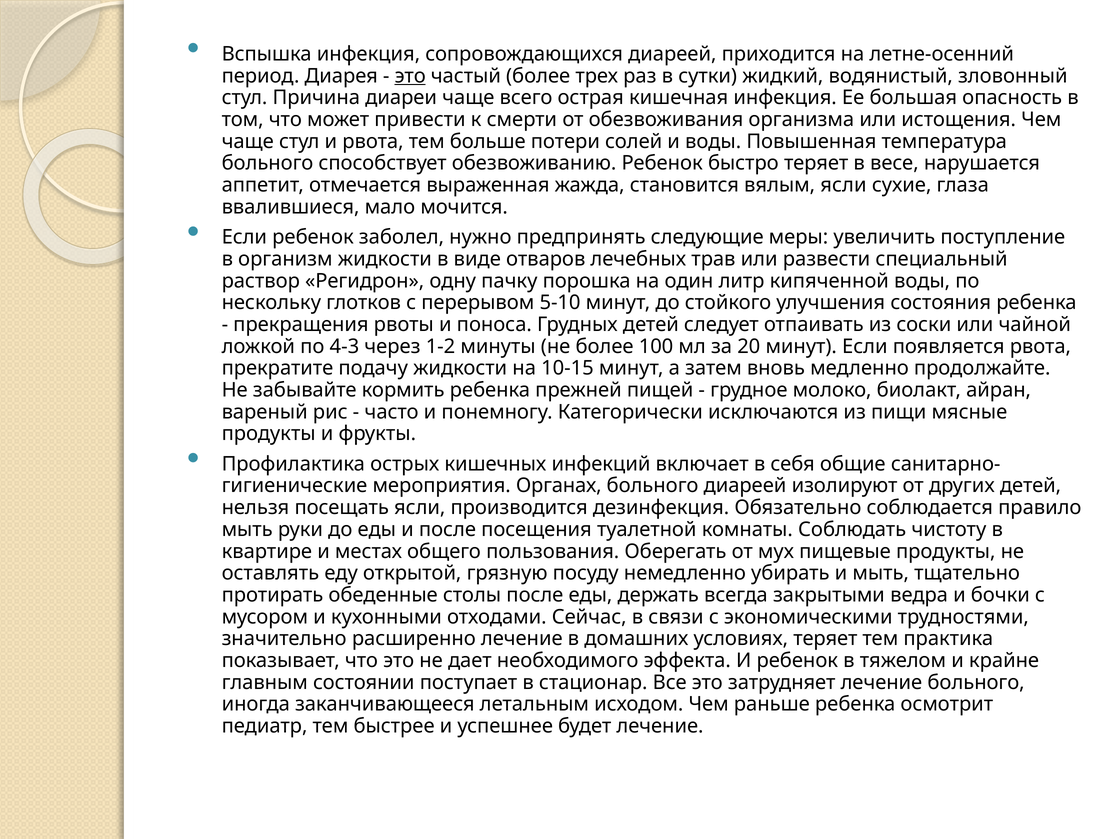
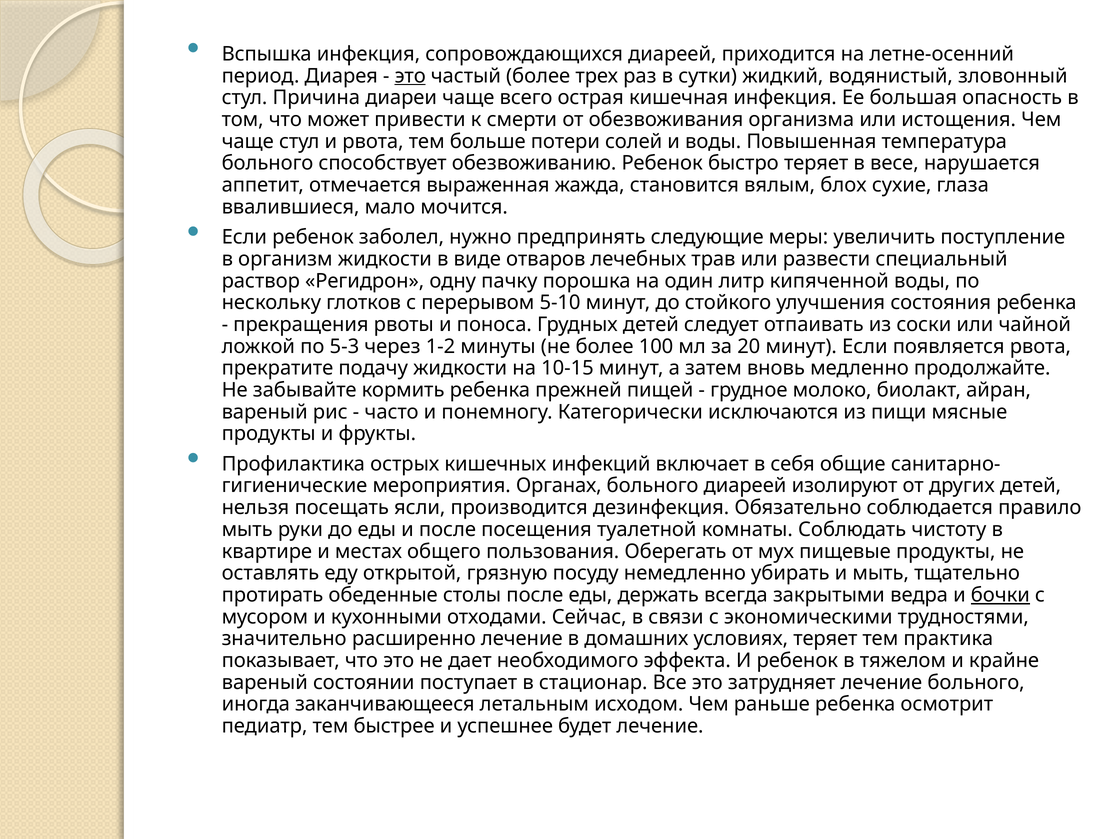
вялым ясли: ясли -> блох
4-3: 4-3 -> 5-3
бочки underline: none -> present
главным at (265, 682): главным -> вареный
